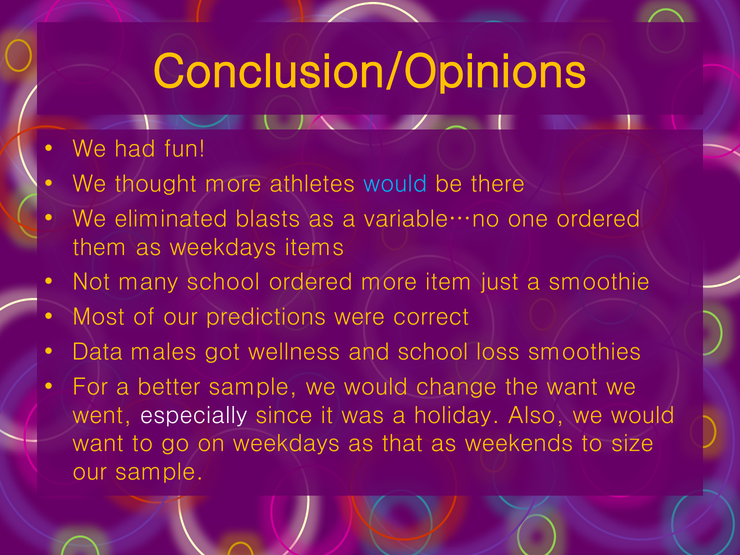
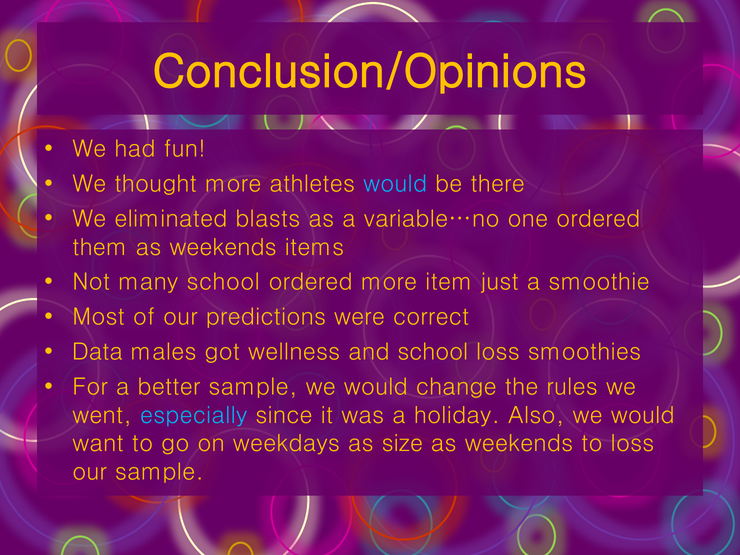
them as weekdays: weekdays -> weekends
the want: want -> rules
especially colour: white -> light blue
that: that -> size
to size: size -> loss
